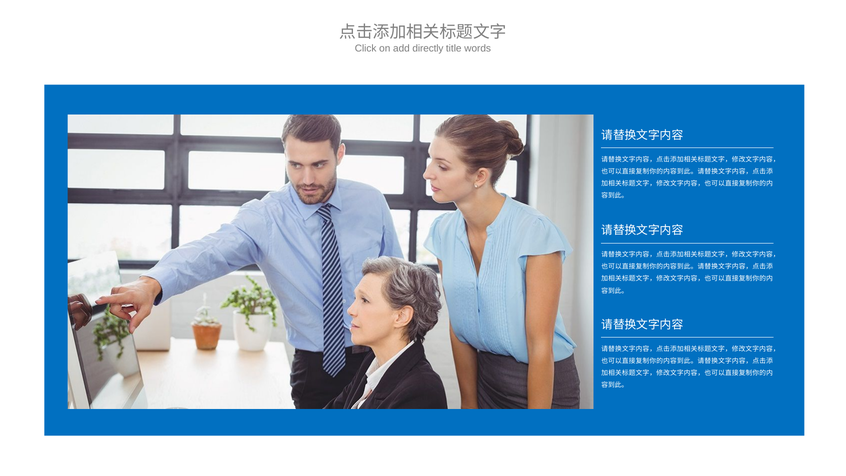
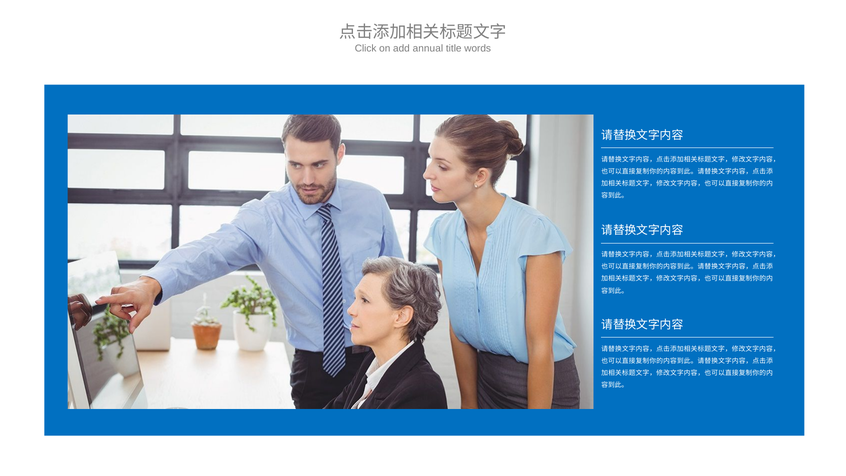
directly: directly -> annual
